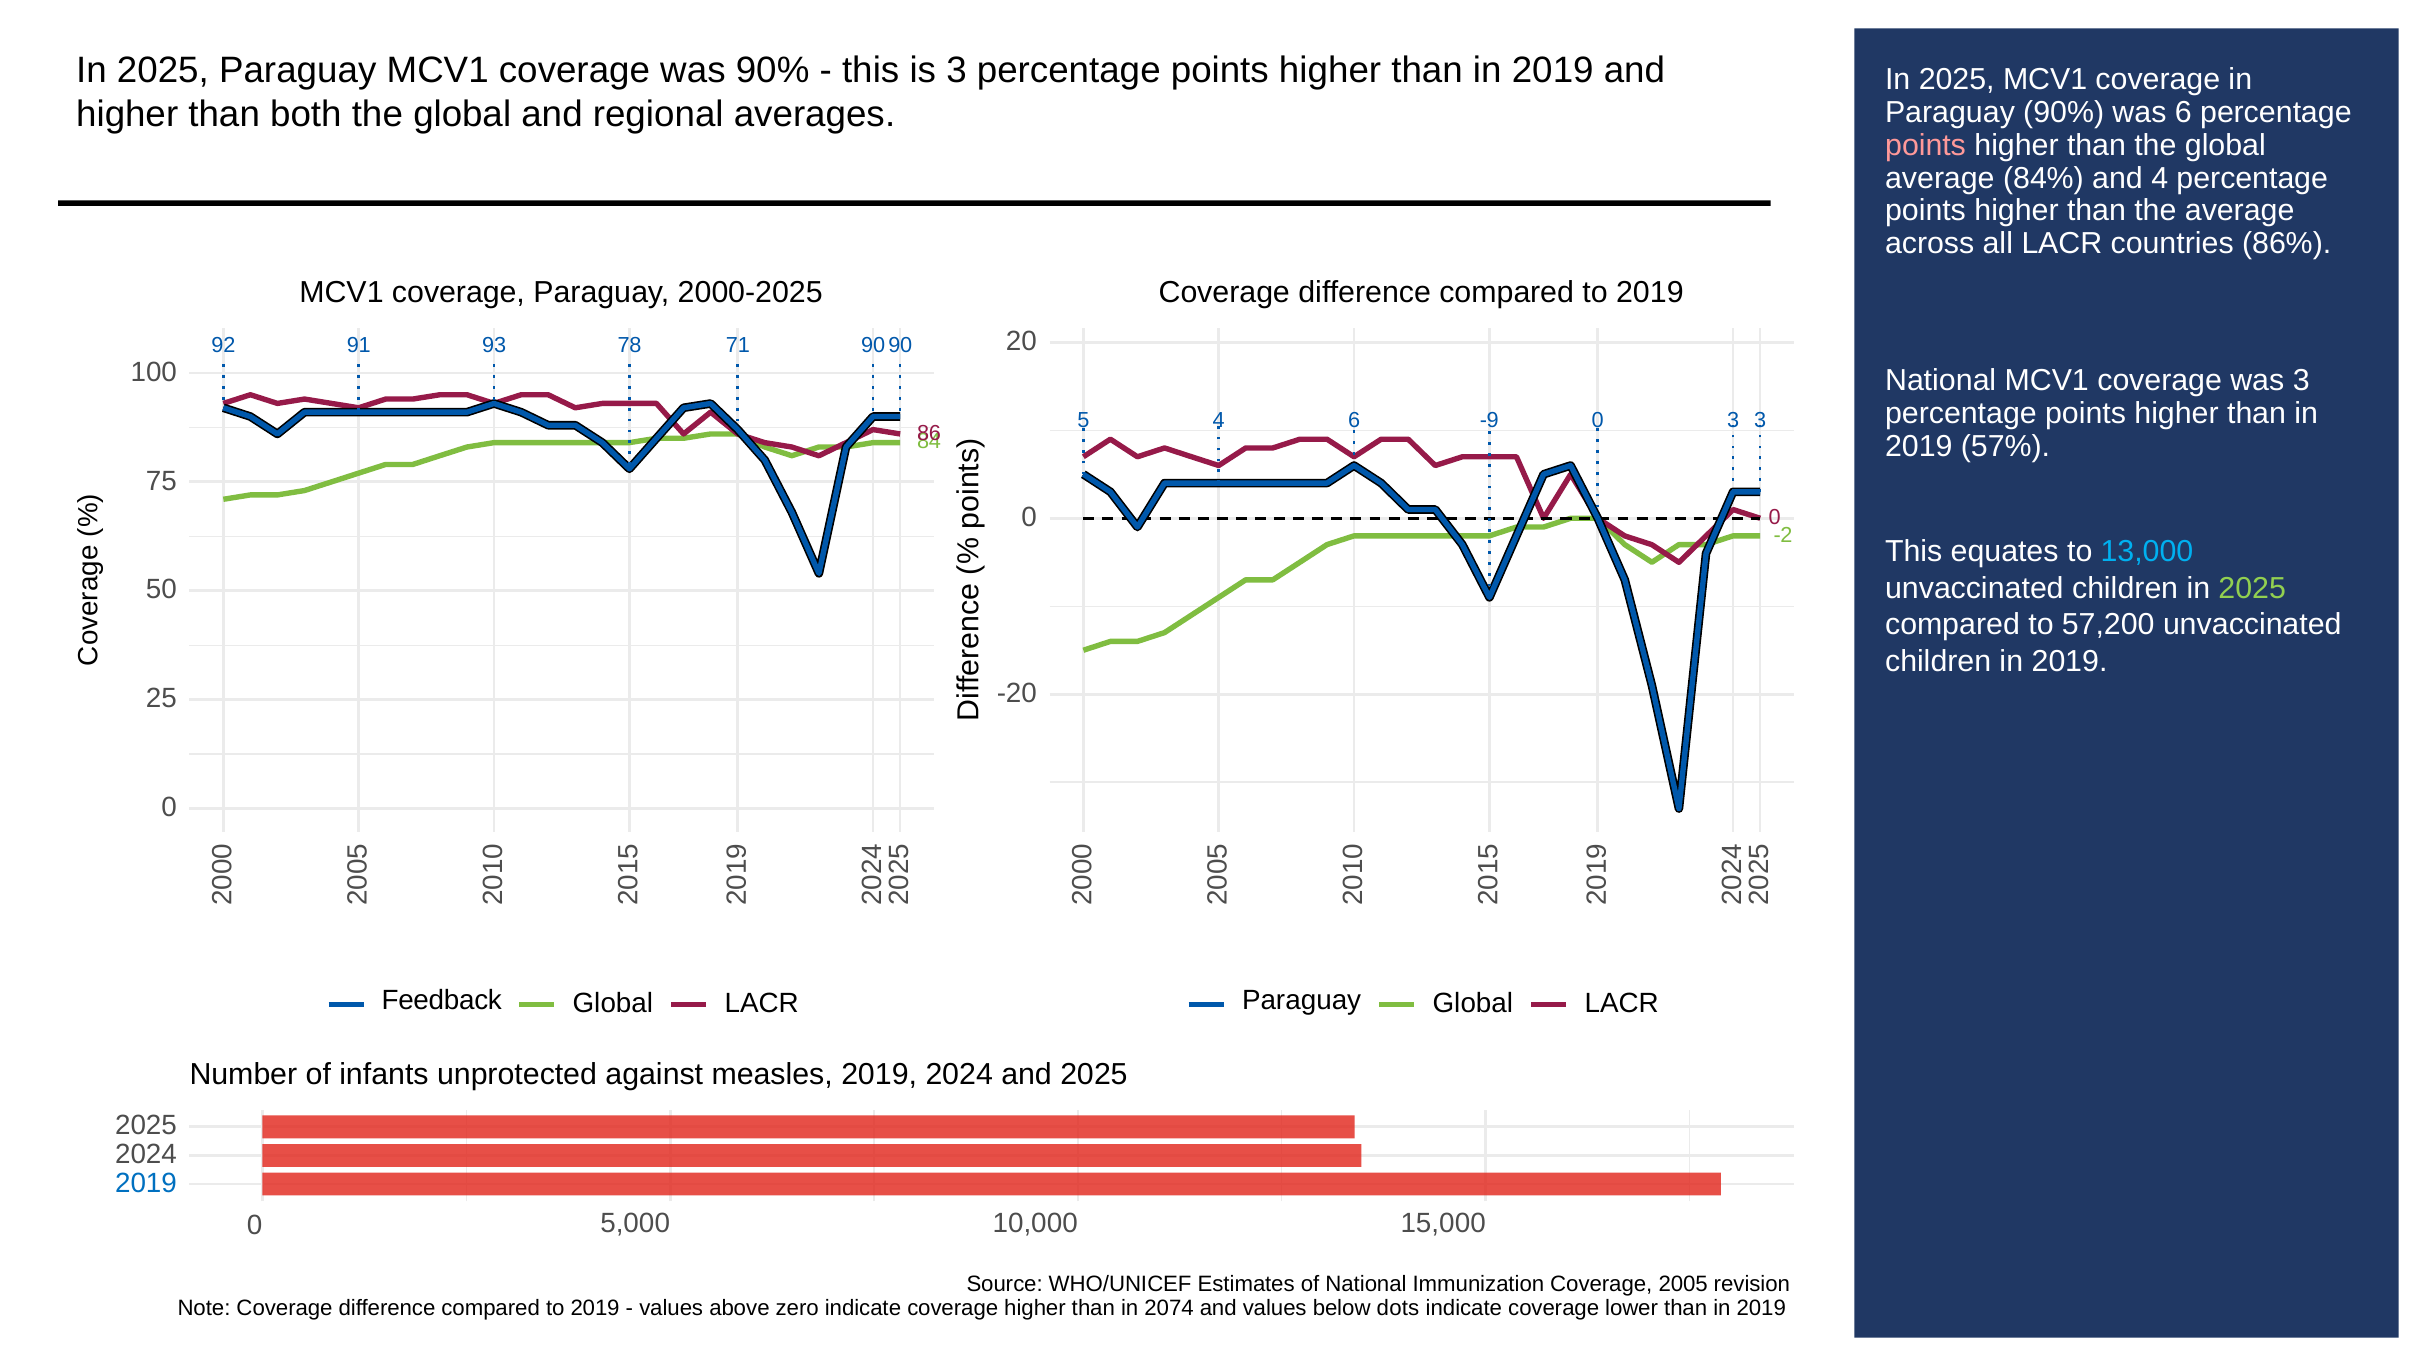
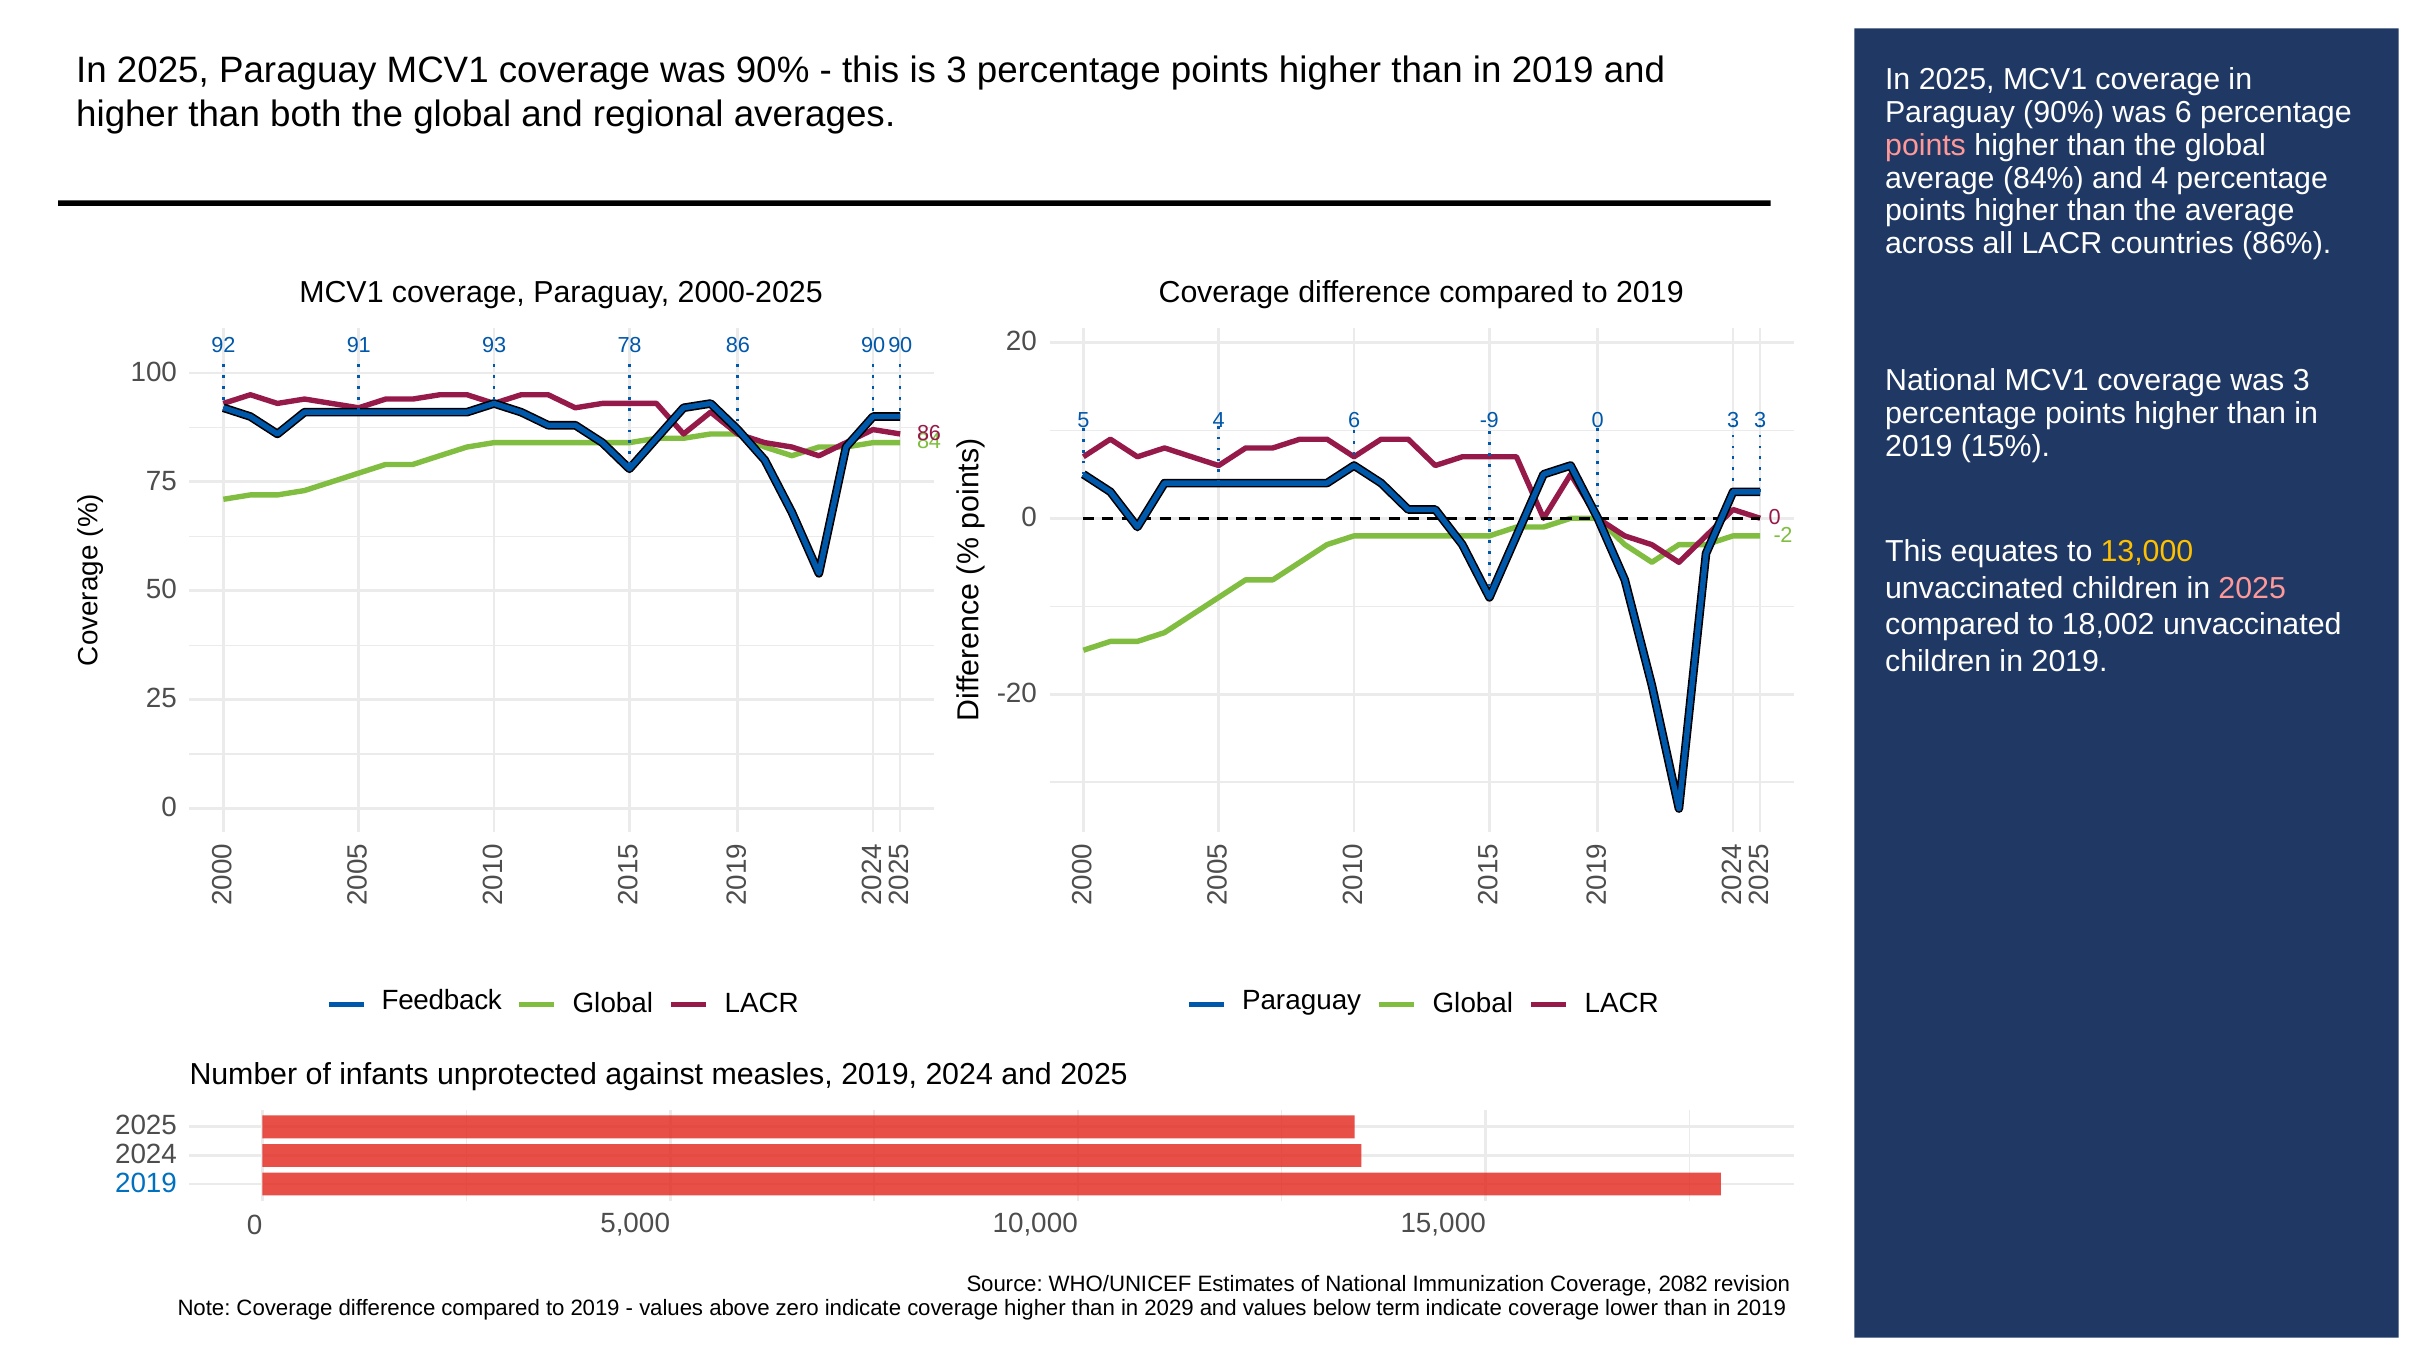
78 71: 71 -> 86
57%: 57% -> 15%
13,000 colour: light blue -> yellow
2025 at (2252, 589) colour: light green -> pink
57,200: 57,200 -> 18,002
2005: 2005 -> 2082
2074: 2074 -> 2029
dots: dots -> term
